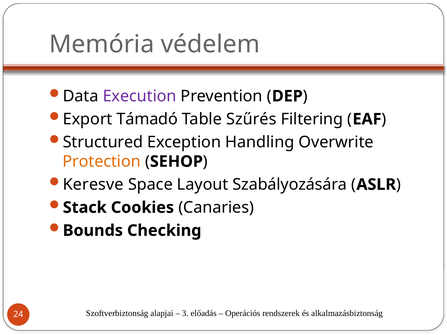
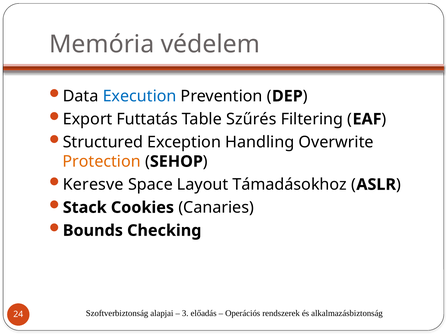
Execution colour: purple -> blue
Támadó: Támadó -> Futtatás
Szabályozására: Szabályozására -> Támadásokhoz
